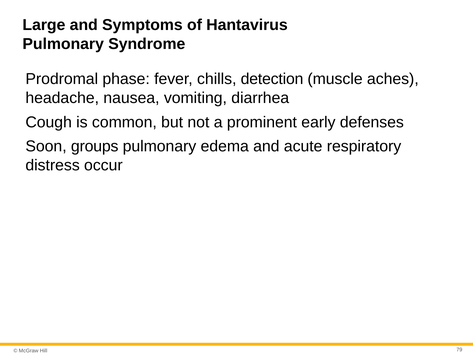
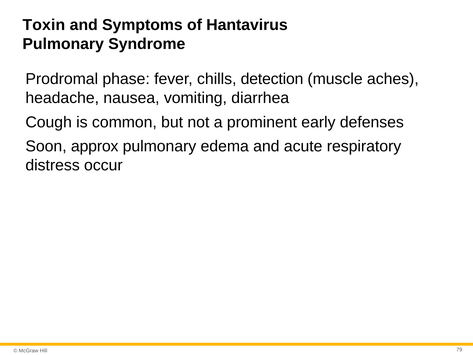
Large: Large -> Toxin
groups: groups -> approx
